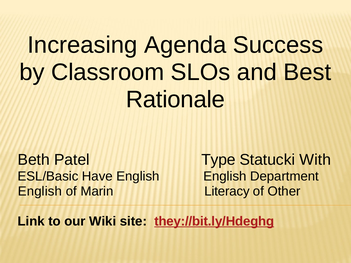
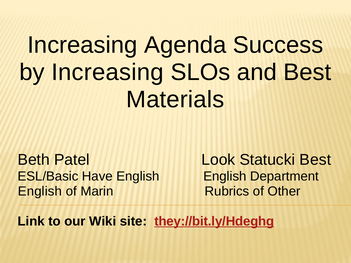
by Classroom: Classroom -> Increasing
Rationale: Rationale -> Materials
Type: Type -> Look
Statucki With: With -> Best
Literacy: Literacy -> Rubrics
